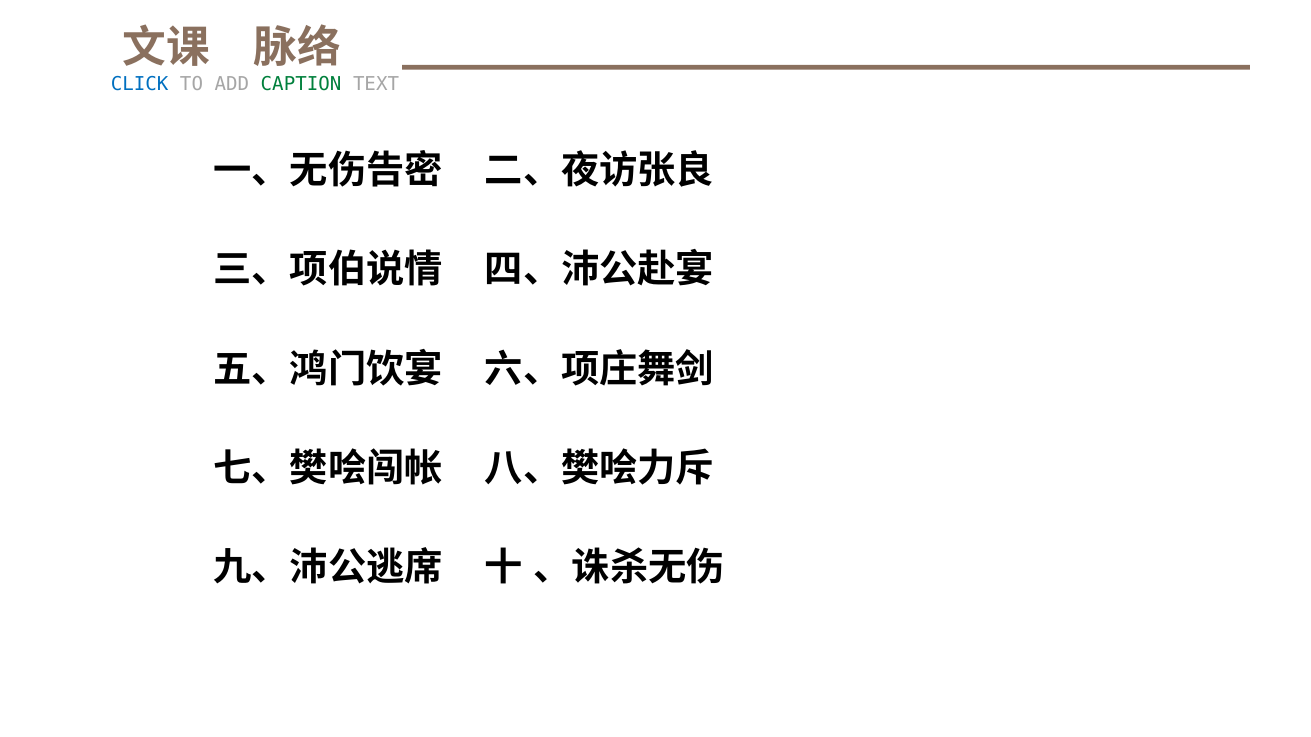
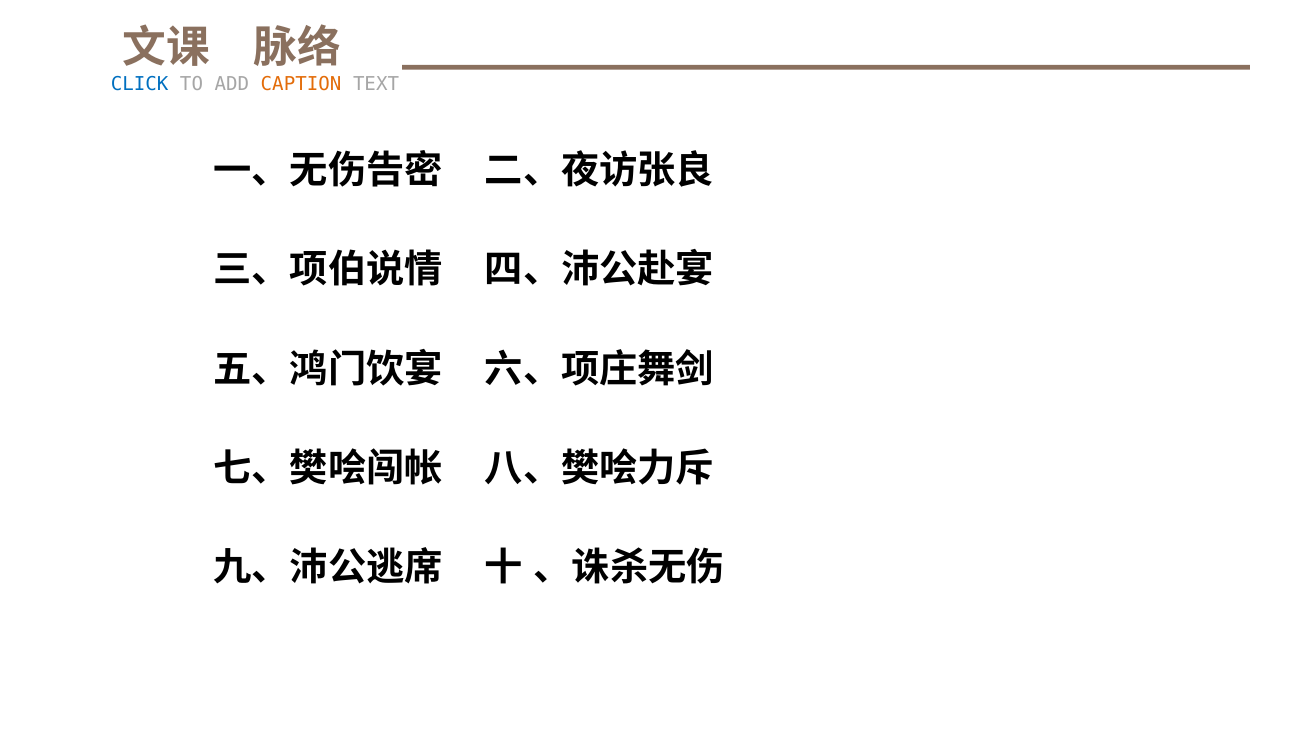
CAPTION colour: green -> orange
